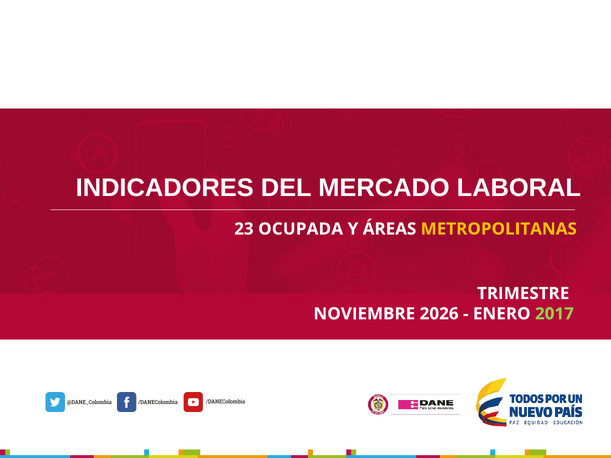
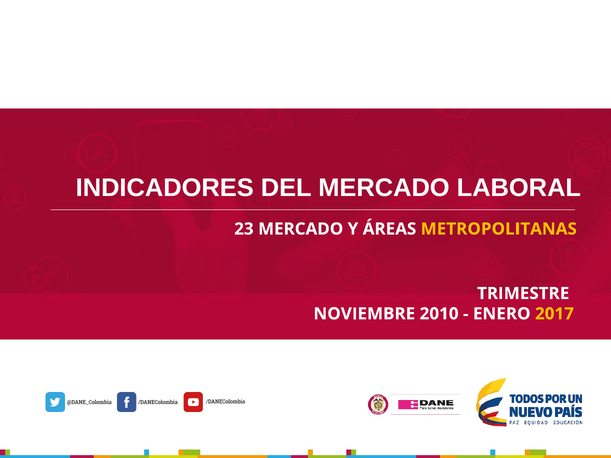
23 OCUPADA: OCUPADA -> MERCADO
2026: 2026 -> 2010
2017 colour: light green -> yellow
